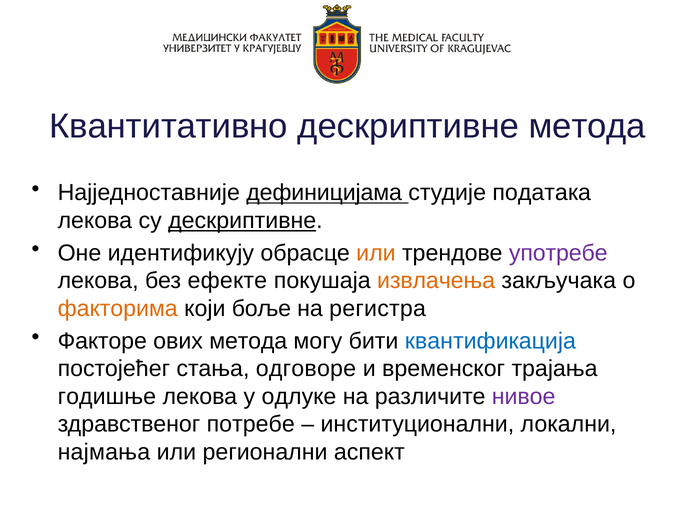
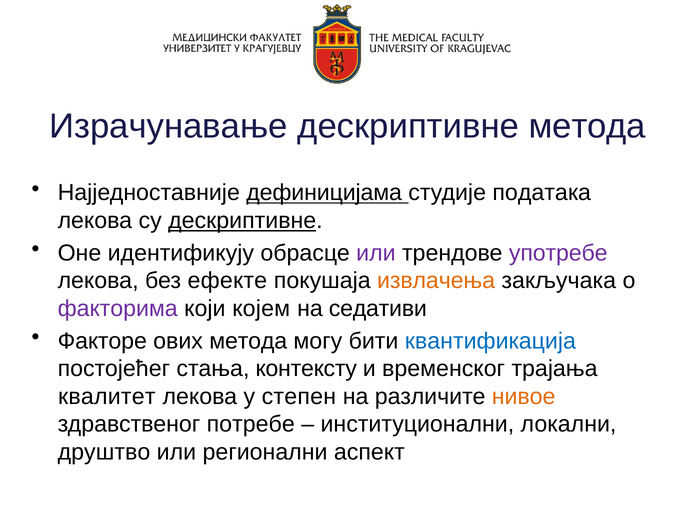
Квантитативно: Квантитативно -> Израчунавање
или at (376, 253) colour: orange -> purple
факторима colour: orange -> purple
боље: боље -> којем
регистра: регистра -> седативи
одговоре: одговоре -> контексту
годишње: годишње -> квалитет
одлуке: одлуке -> степен
нивое colour: purple -> orange
најмања: најмања -> друштво
